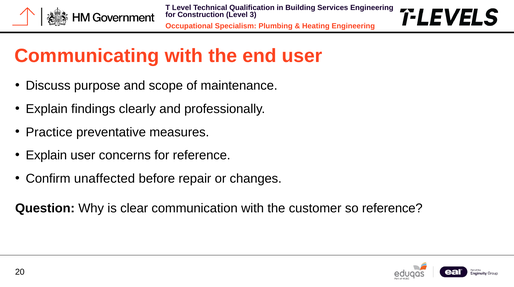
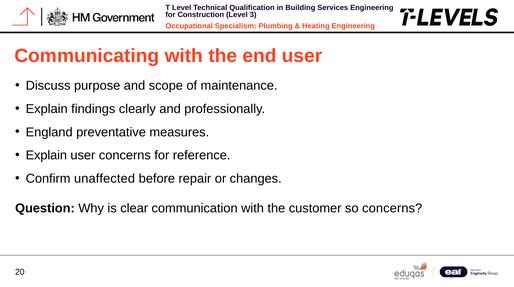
Practice: Practice -> England
so reference: reference -> concerns
